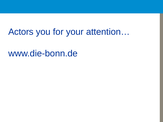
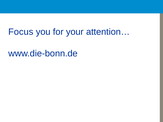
Actors: Actors -> Focus
